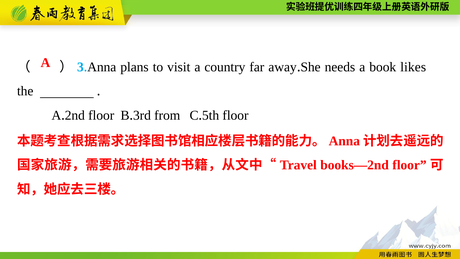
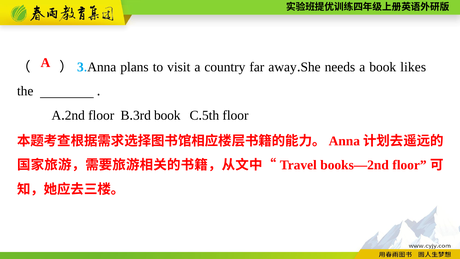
from at (167, 115): from -> book
